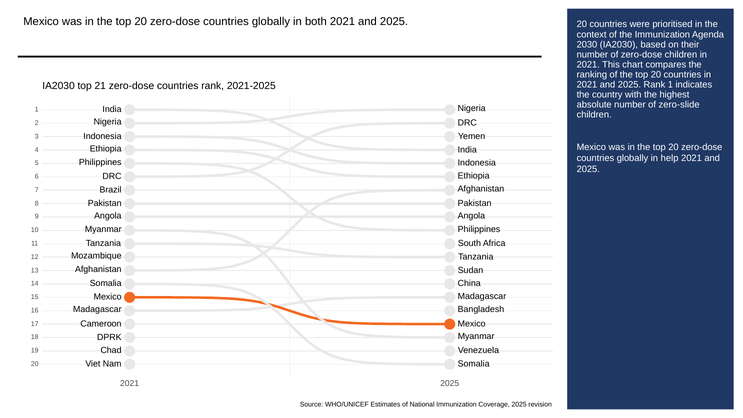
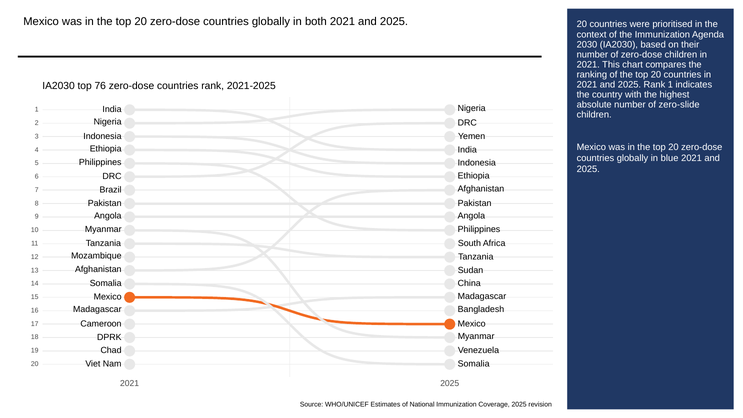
21: 21 -> 76
help: help -> blue
